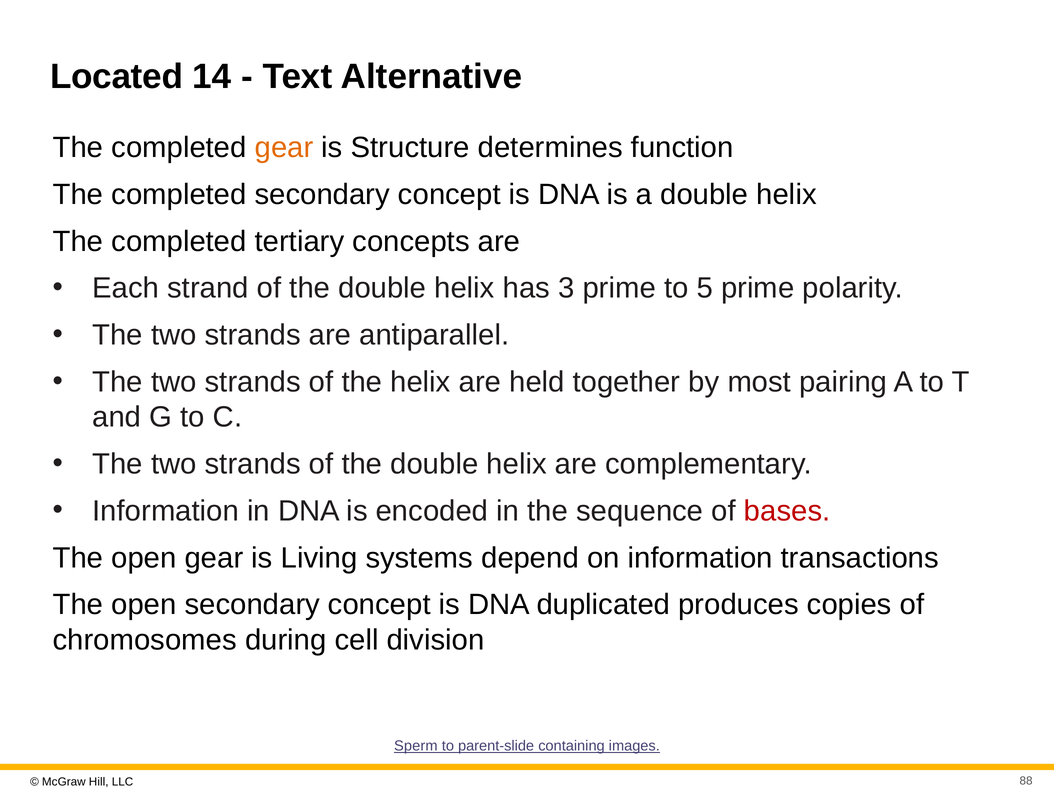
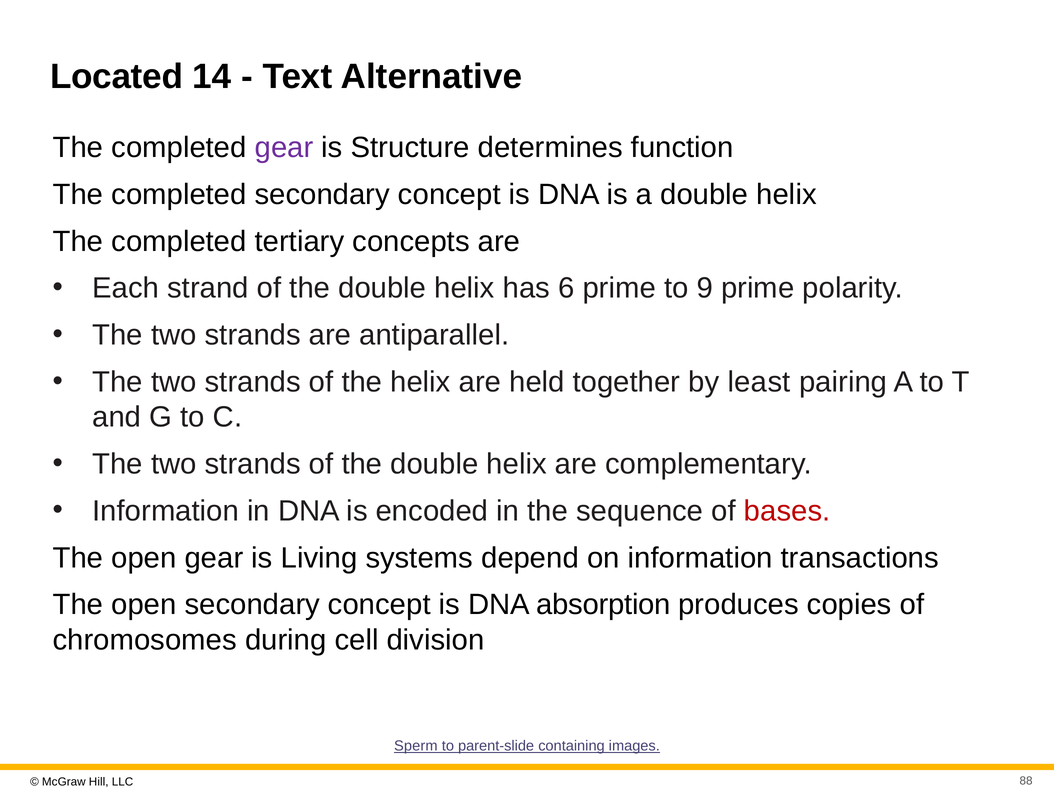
gear at (284, 148) colour: orange -> purple
3: 3 -> 6
5: 5 -> 9
most: most -> least
duplicated: duplicated -> absorption
